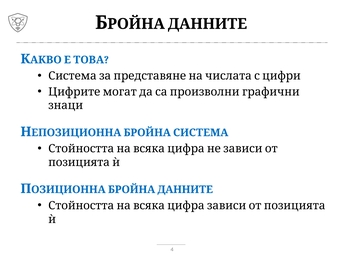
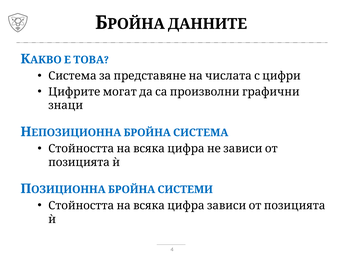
БРОЙНА ДАННИТЕ: ДАННИТЕ -> СИСТЕМИ
